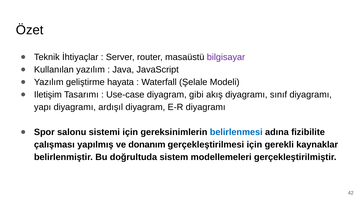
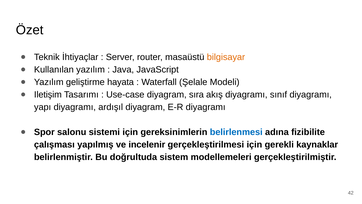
bilgisayar colour: purple -> orange
gibi: gibi -> sıra
donanım: donanım -> incelenir
